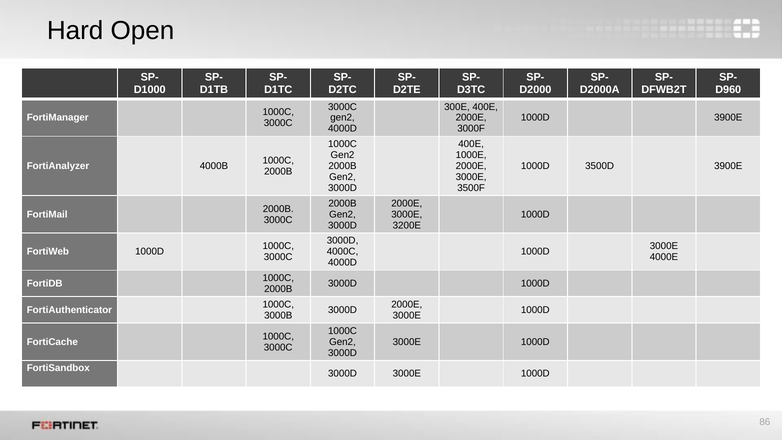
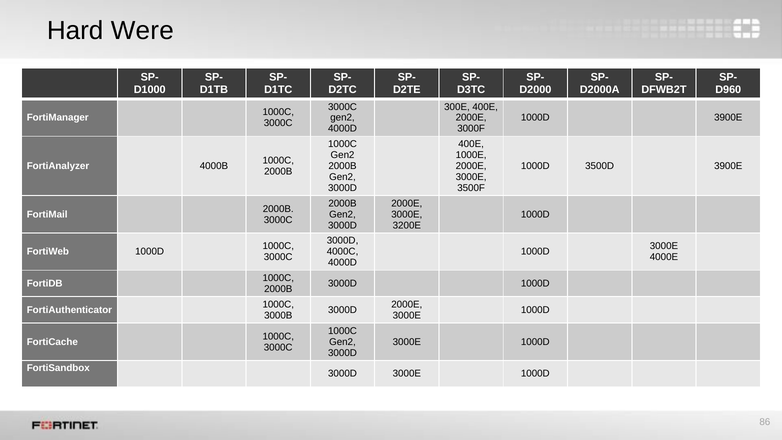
Open: Open -> Were
